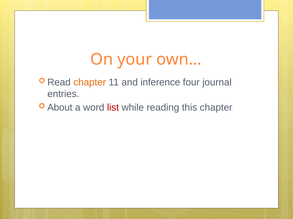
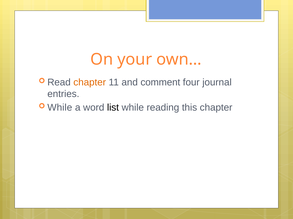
inference: inference -> comment
About at (60, 108): About -> While
list colour: red -> black
